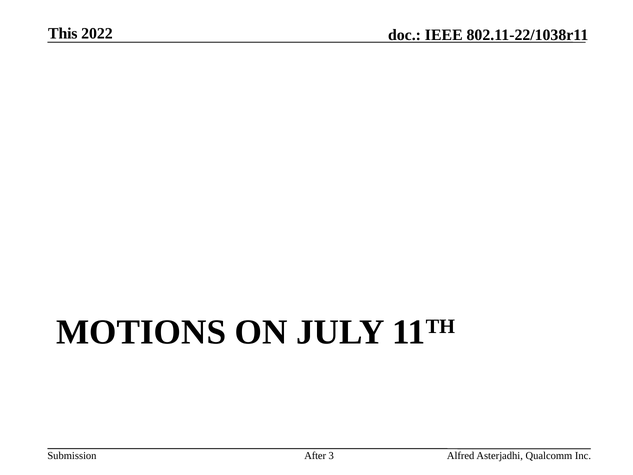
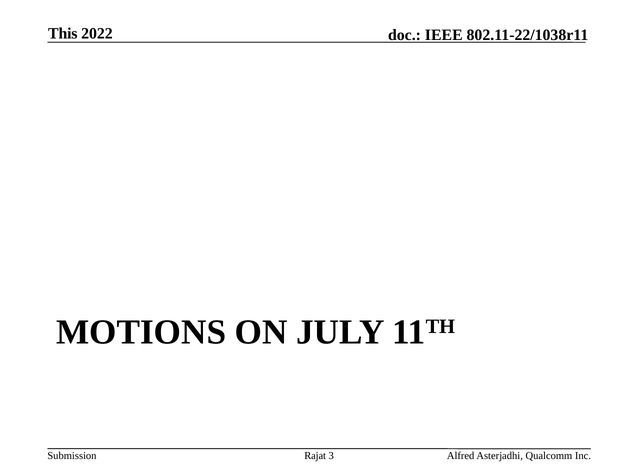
After: After -> Rajat
